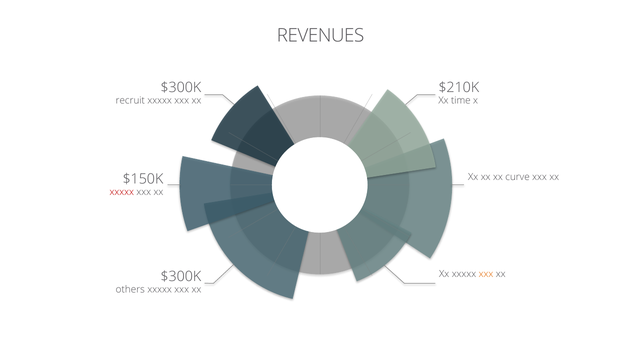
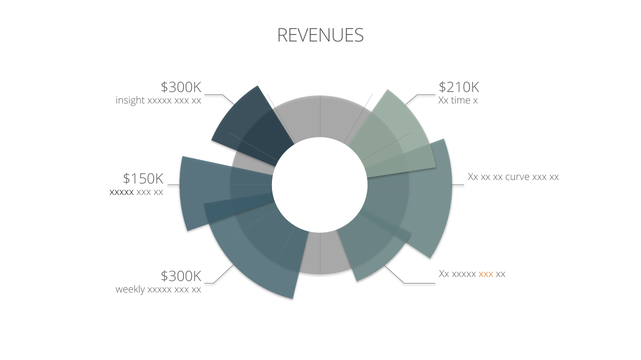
recruit: recruit -> insight
xxxxx at (122, 192) colour: red -> black
others: others -> weekly
